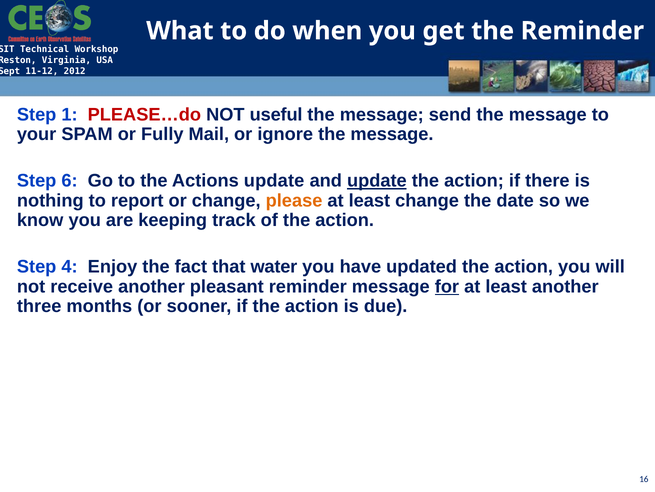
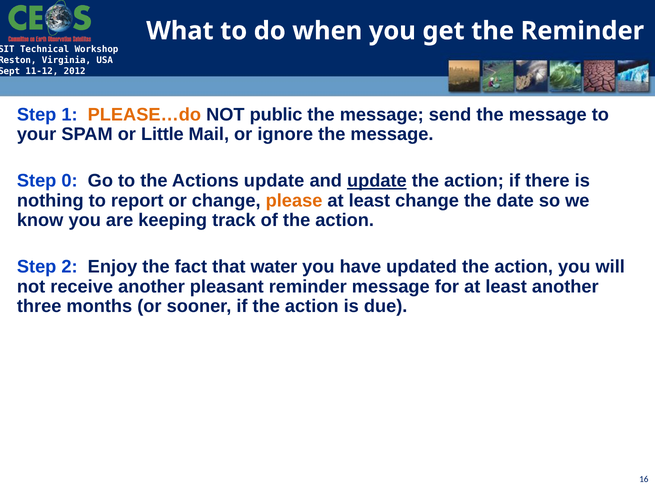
PLEASE…do colour: red -> orange
useful: useful -> public
Fully: Fully -> Little
6: 6 -> 0
4: 4 -> 2
for underline: present -> none
